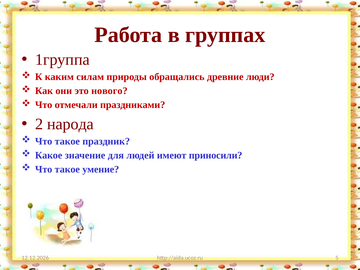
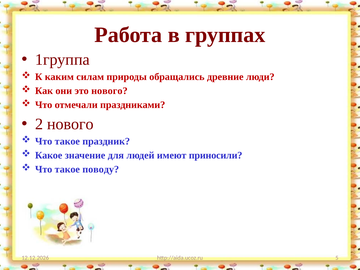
2 народа: народа -> нового
умение: умение -> поводу
